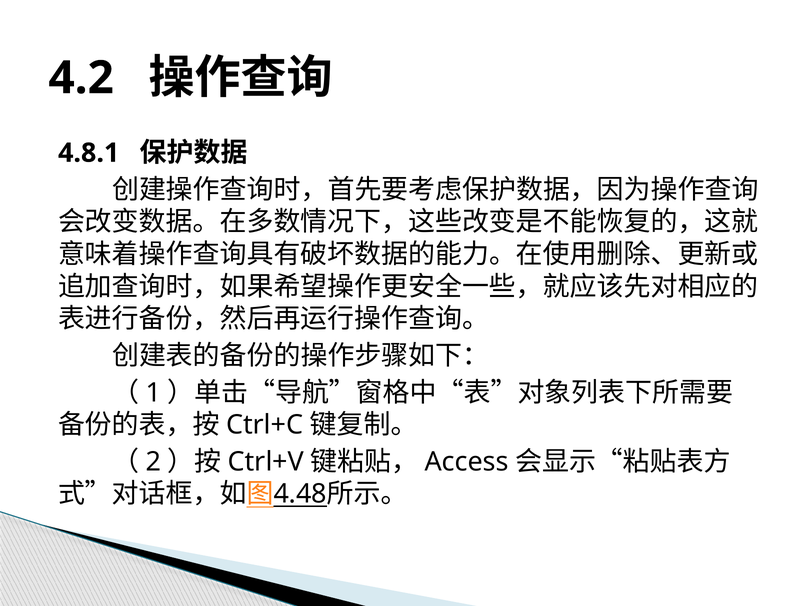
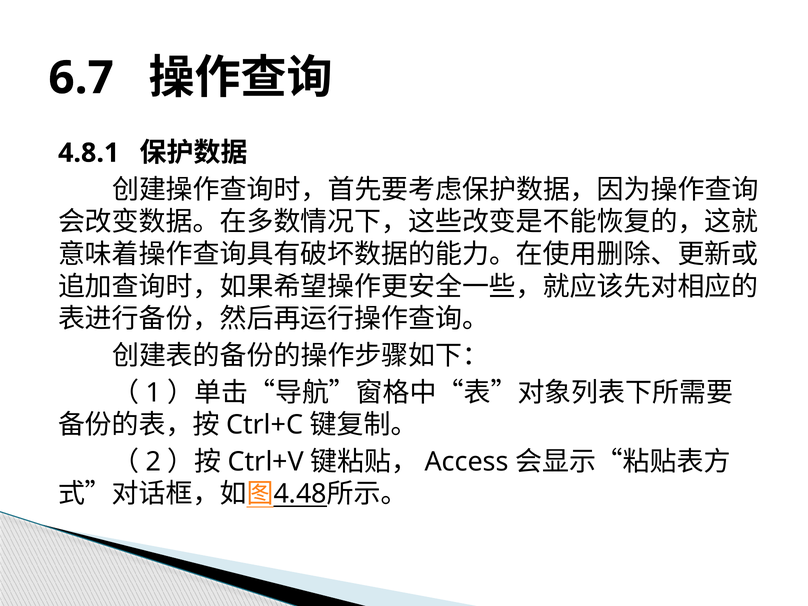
4.2: 4.2 -> 6.7
